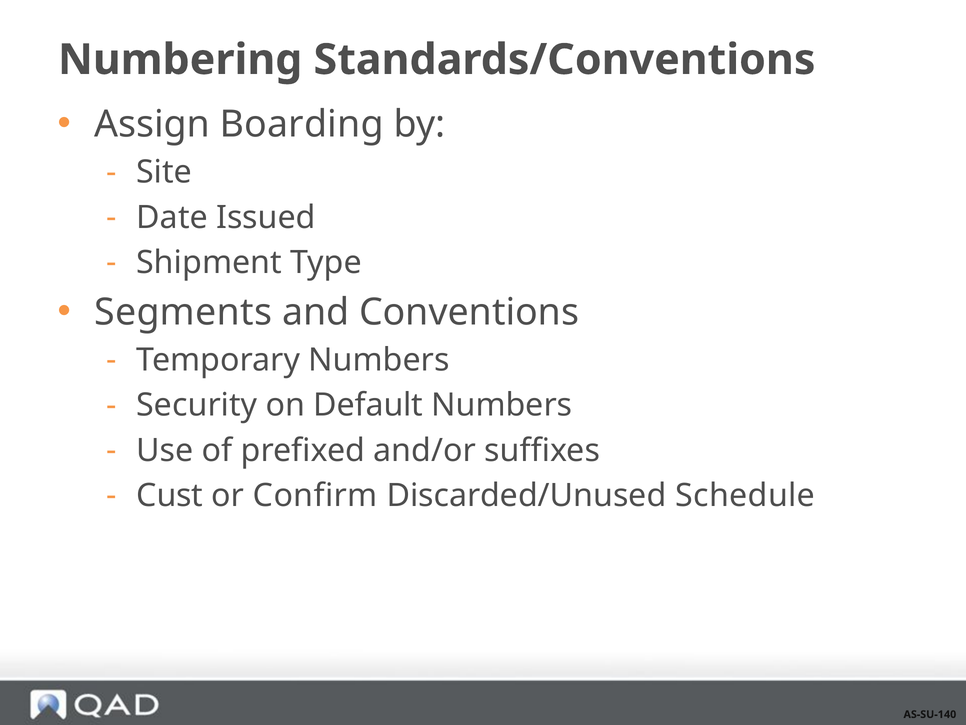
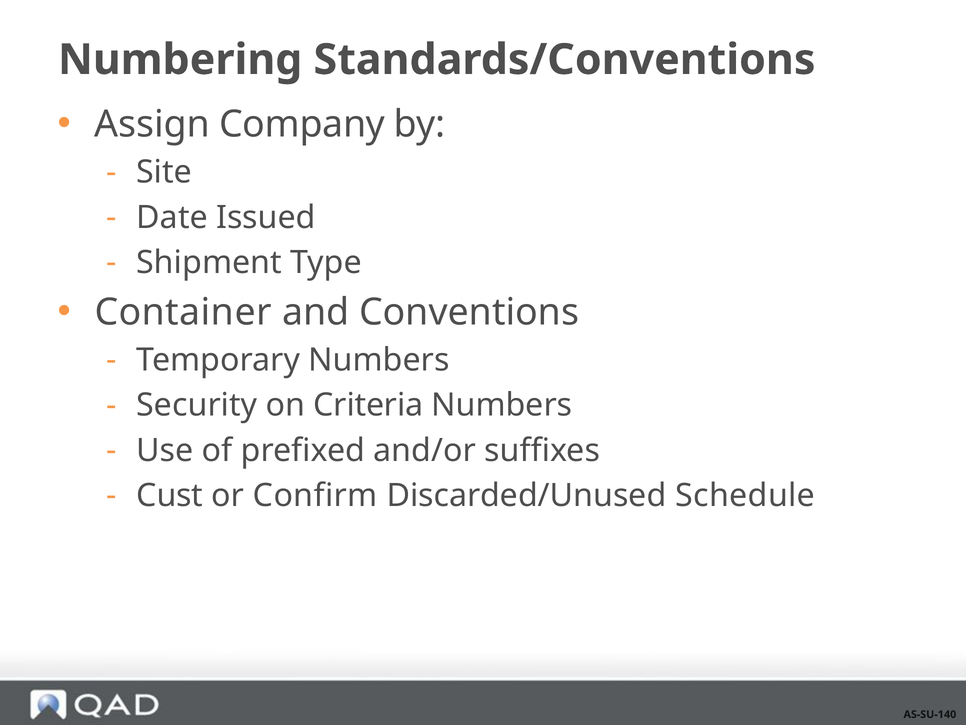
Boarding: Boarding -> Company
Segments: Segments -> Container
Default: Default -> Criteria
